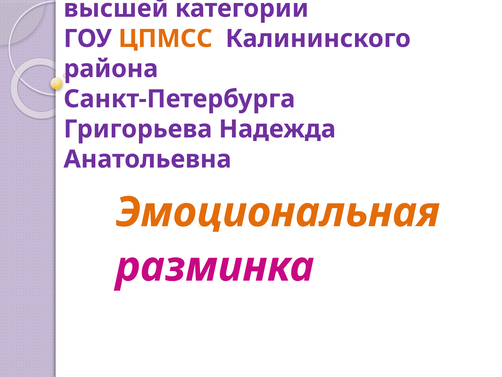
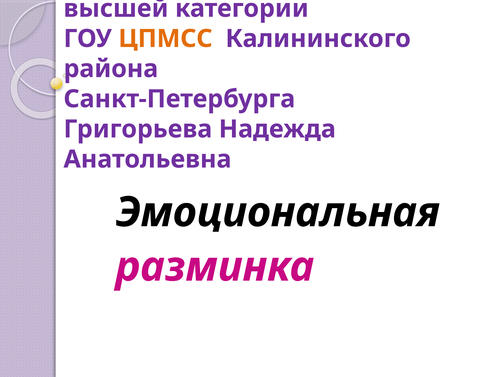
Эмоциональная colour: orange -> black
